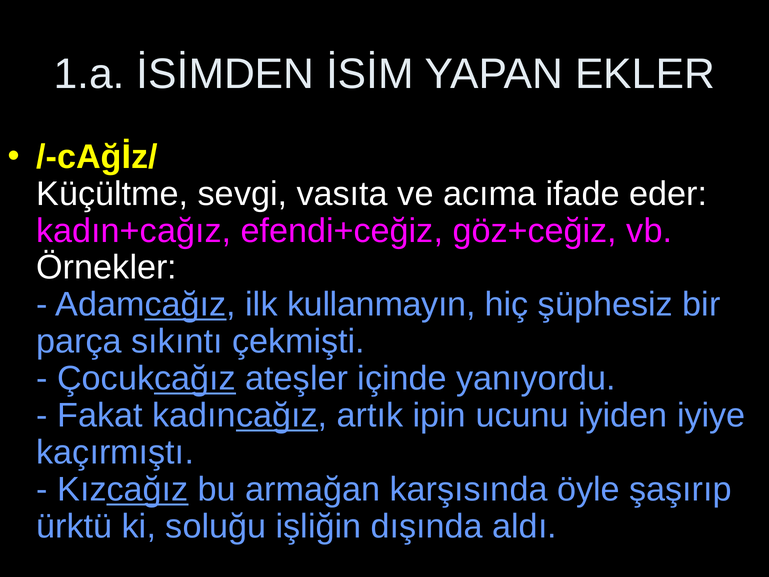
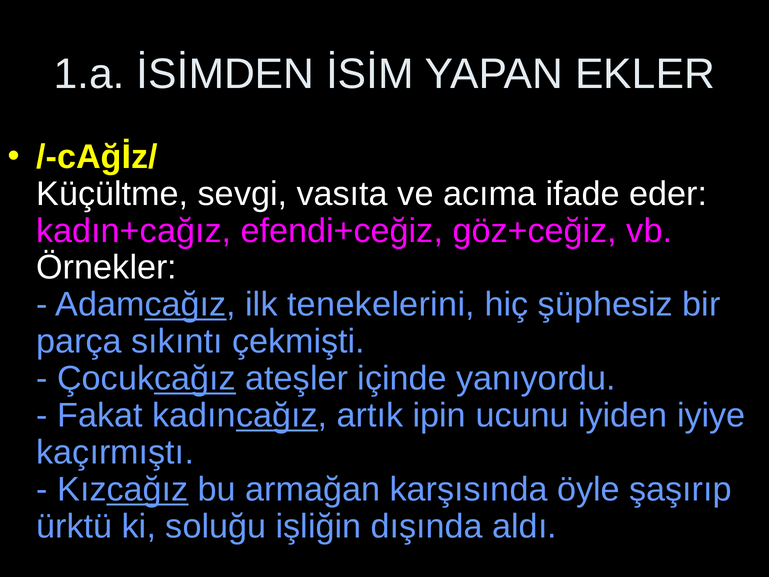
kullanmayın: kullanmayın -> tenekelerini
